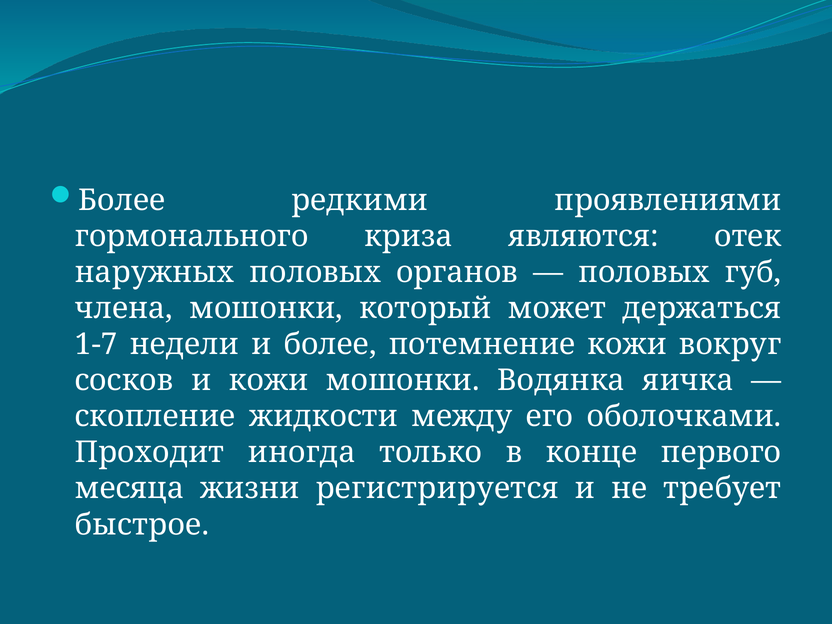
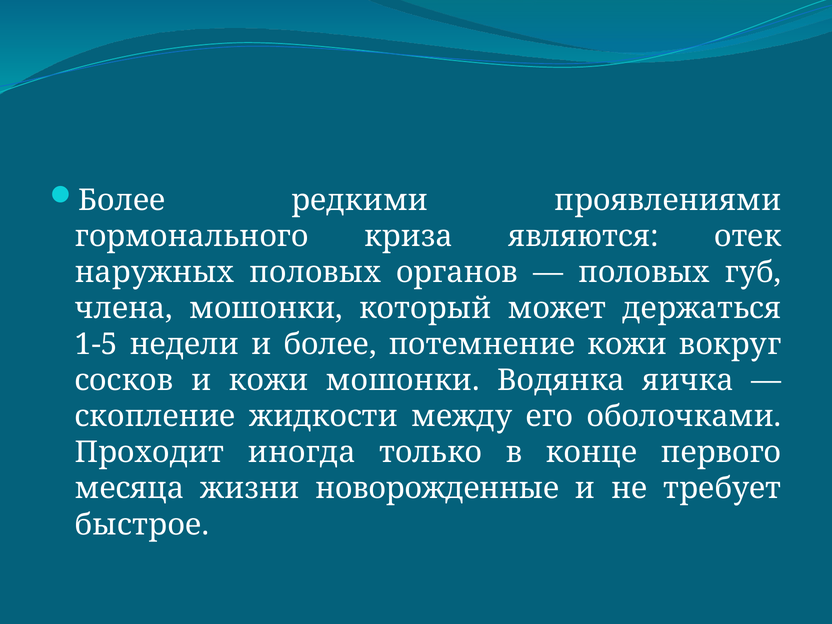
1-7: 1-7 -> 1-5
регистрируется: регистрируется -> новорожденные
